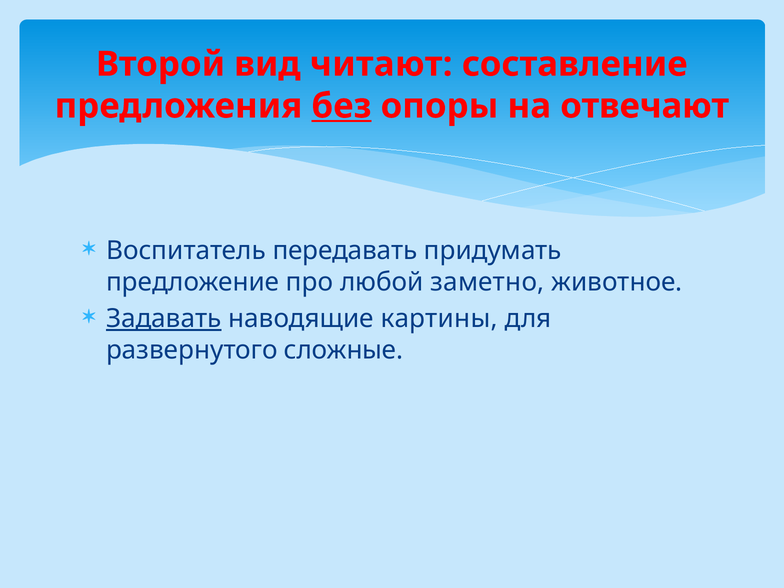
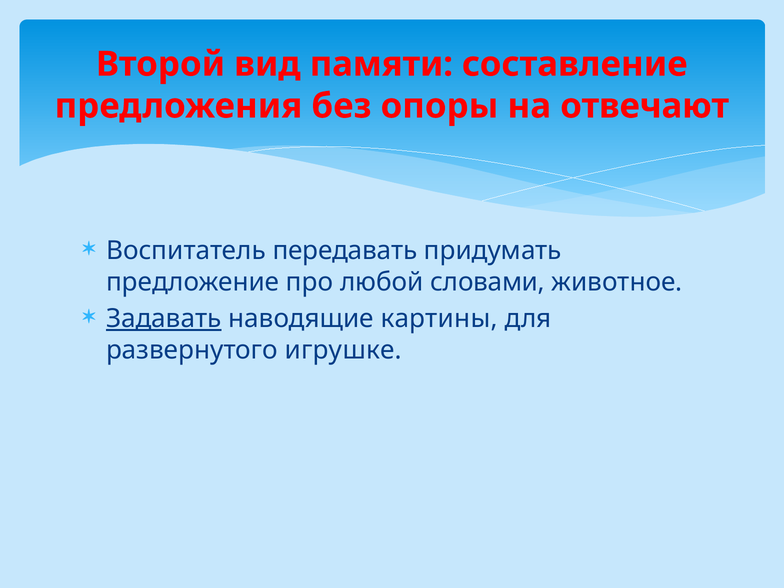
читают: читают -> памяти
без underline: present -> none
заметно: заметно -> словами
сложные: сложные -> игрушке
